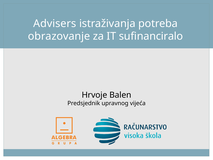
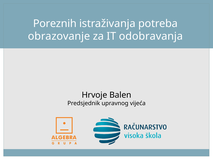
Advisers: Advisers -> Poreznih
sufinanciralo: sufinanciralo -> odobravanja
